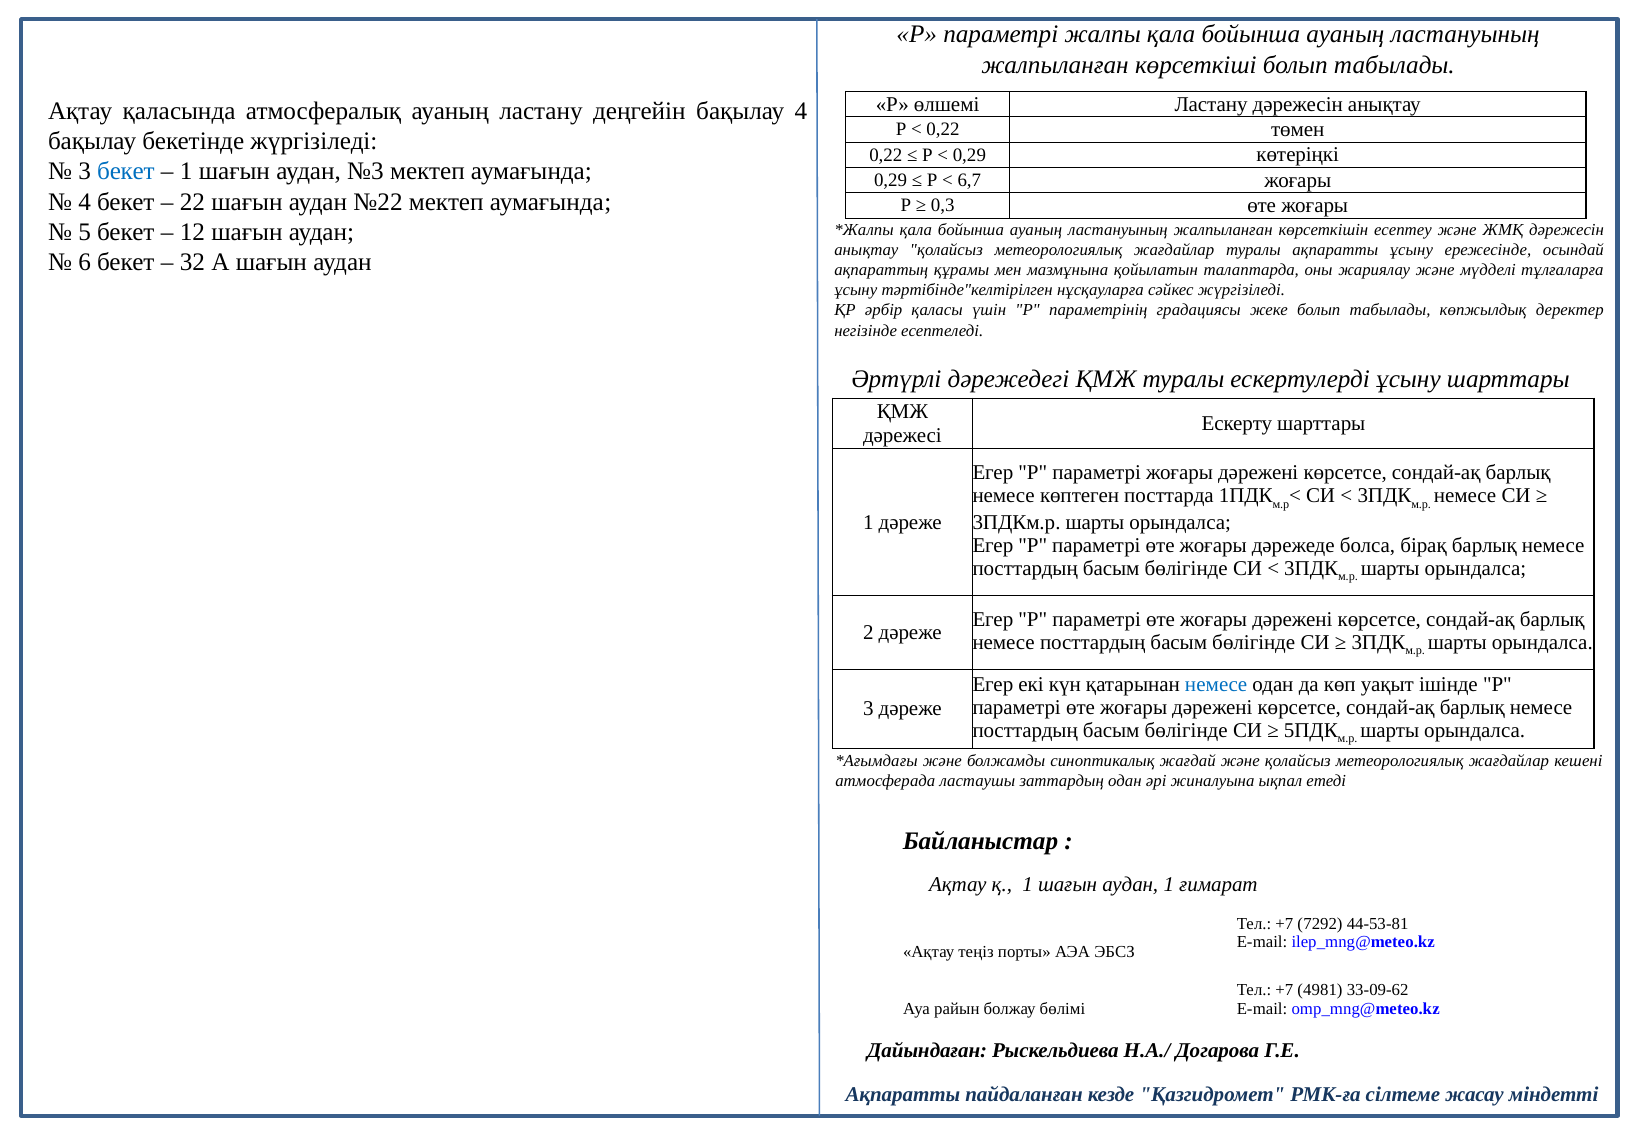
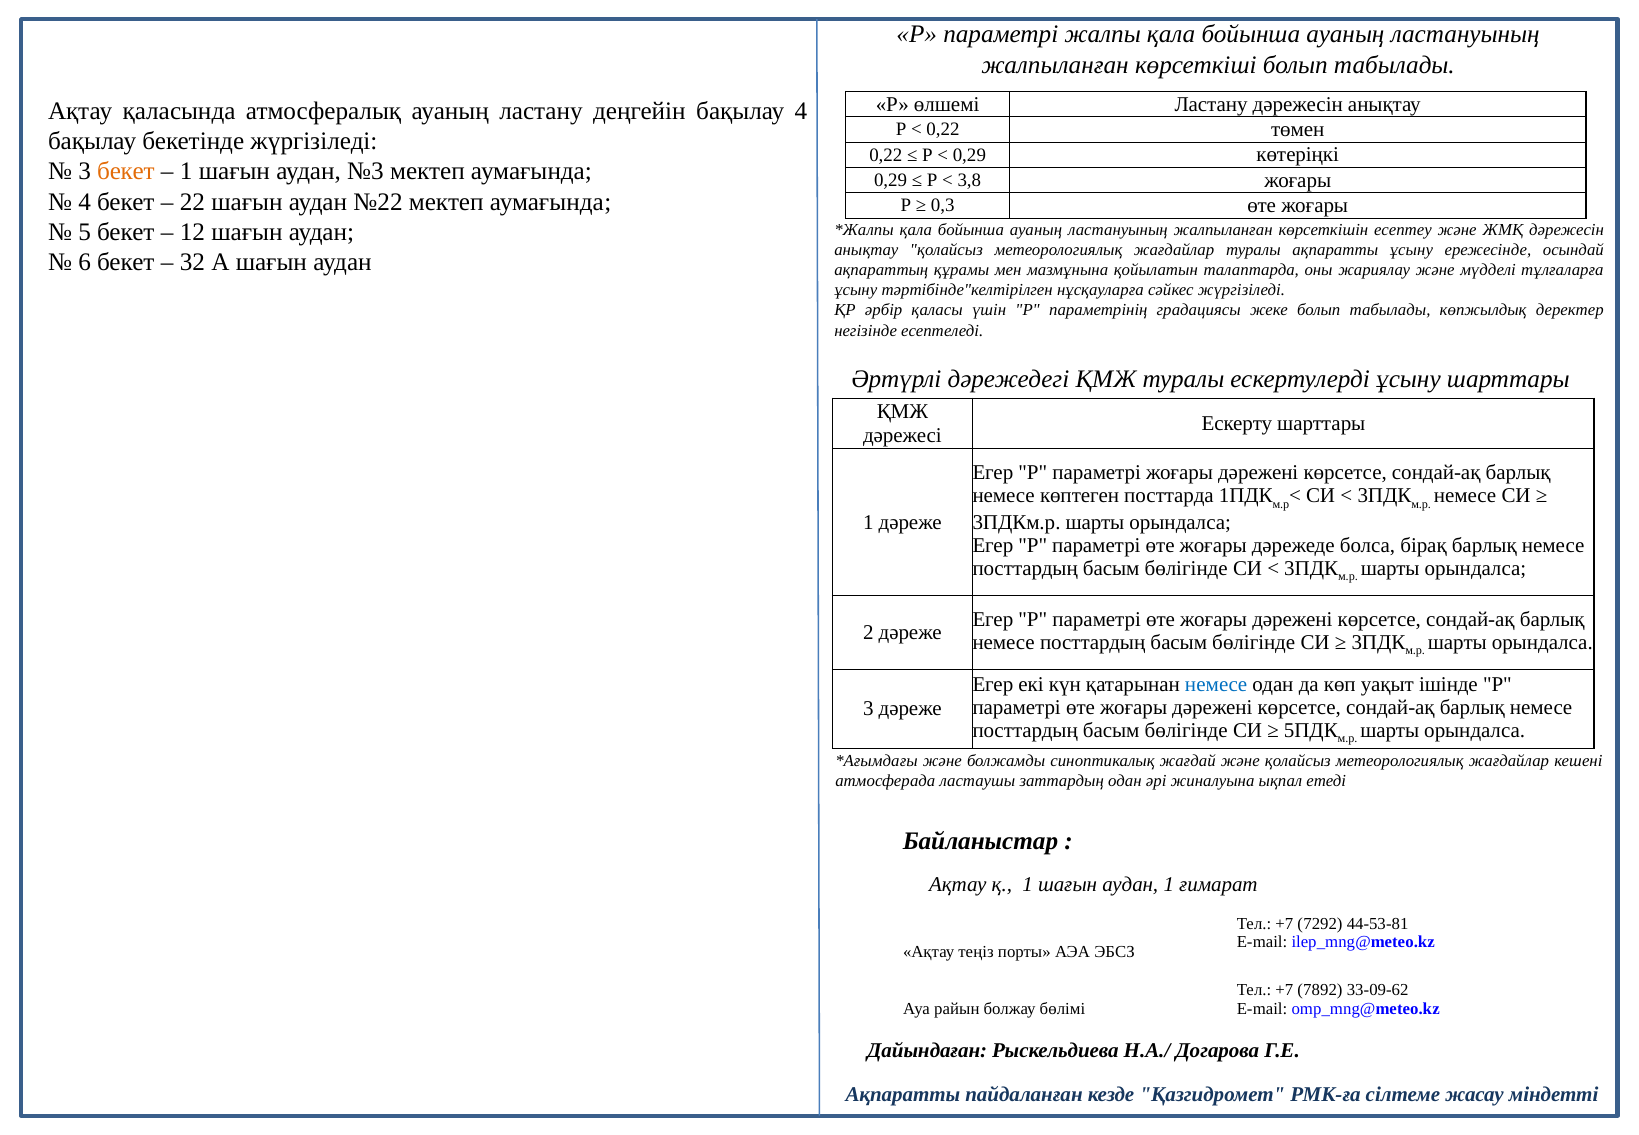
бекет at (126, 171) colour: blue -> orange
6,7: 6,7 -> 3,8
4981: 4981 -> 7892
